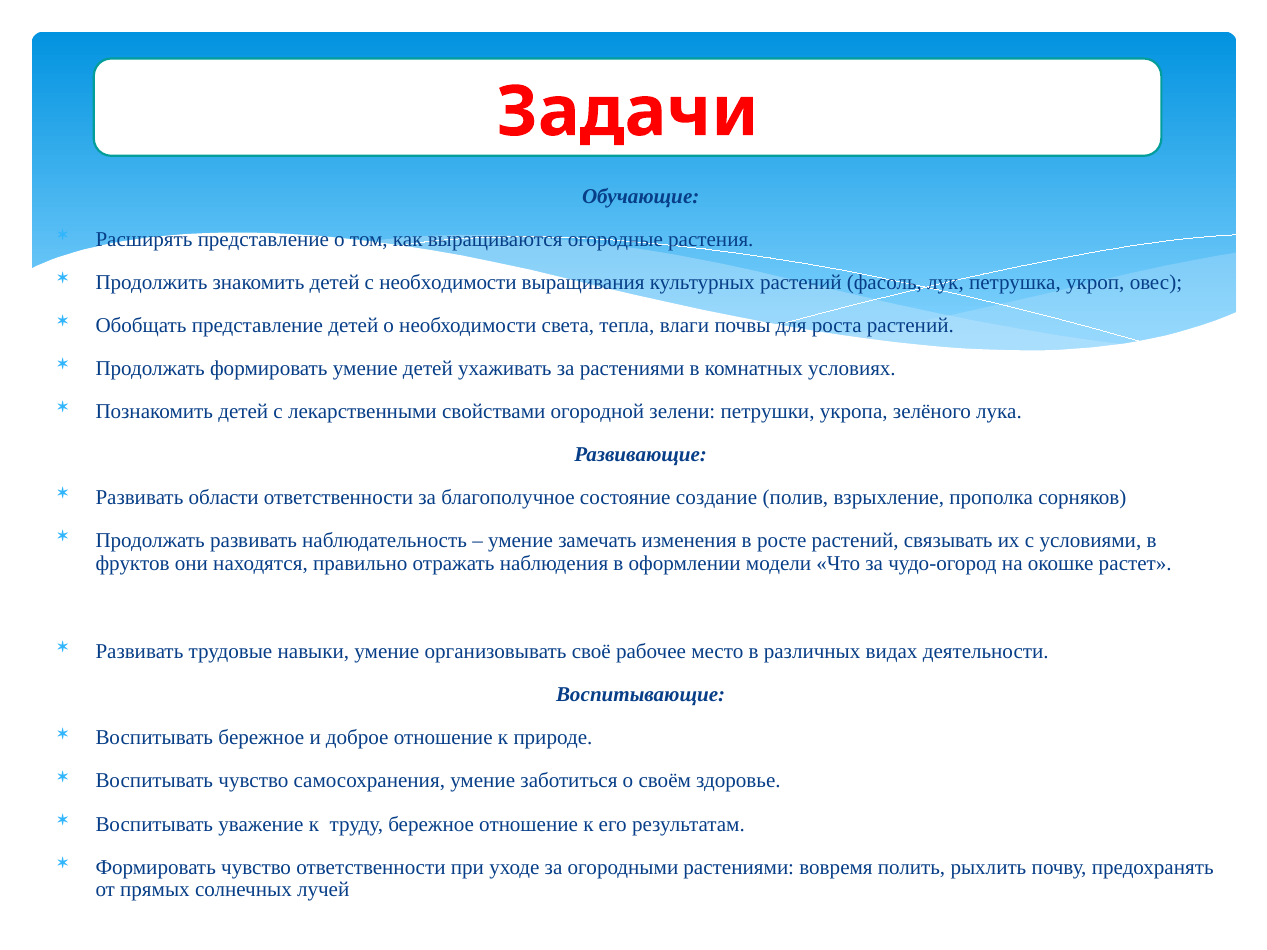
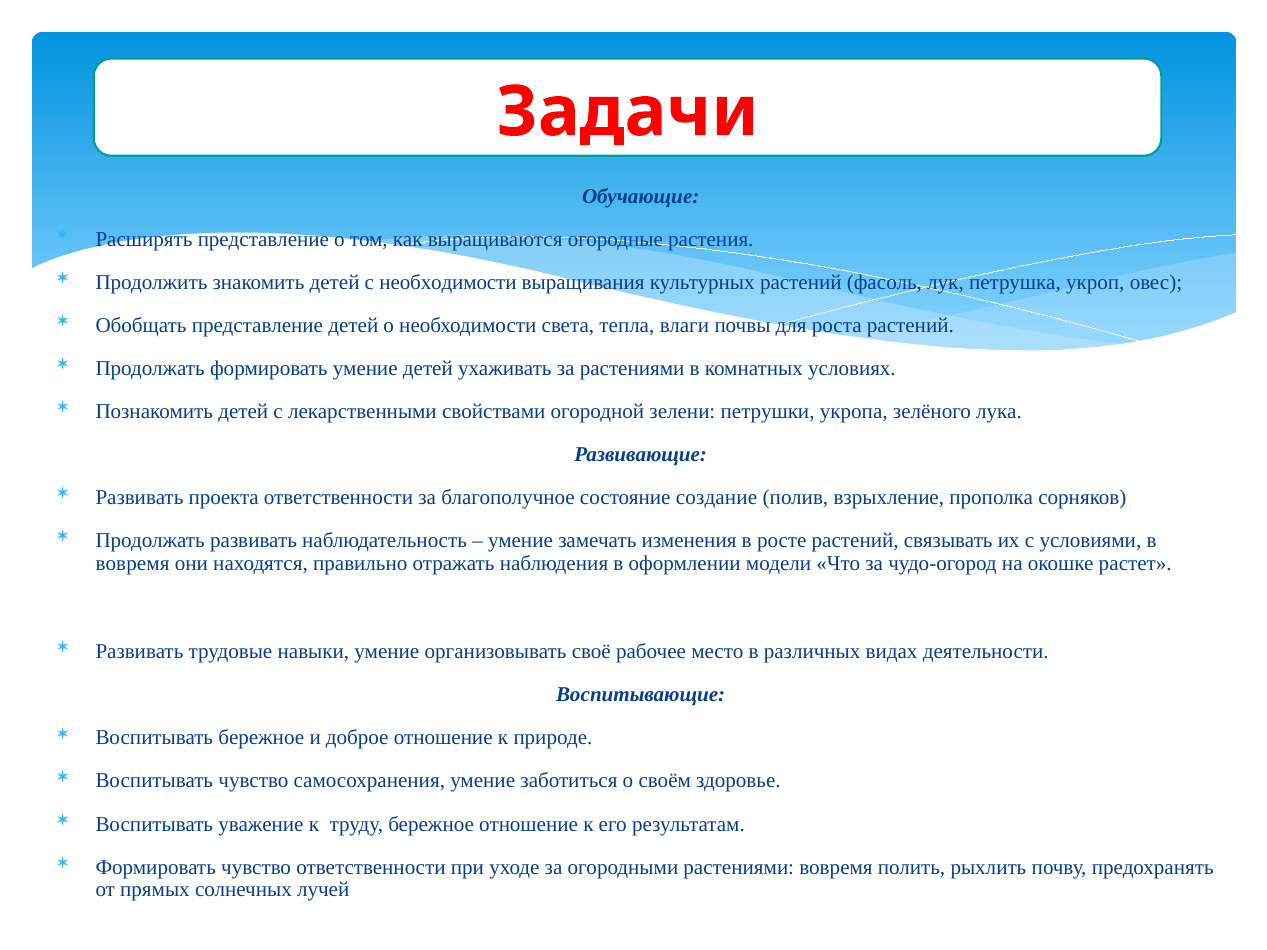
области: области -> проекта
фруктов at (133, 563): фруктов -> вовремя
